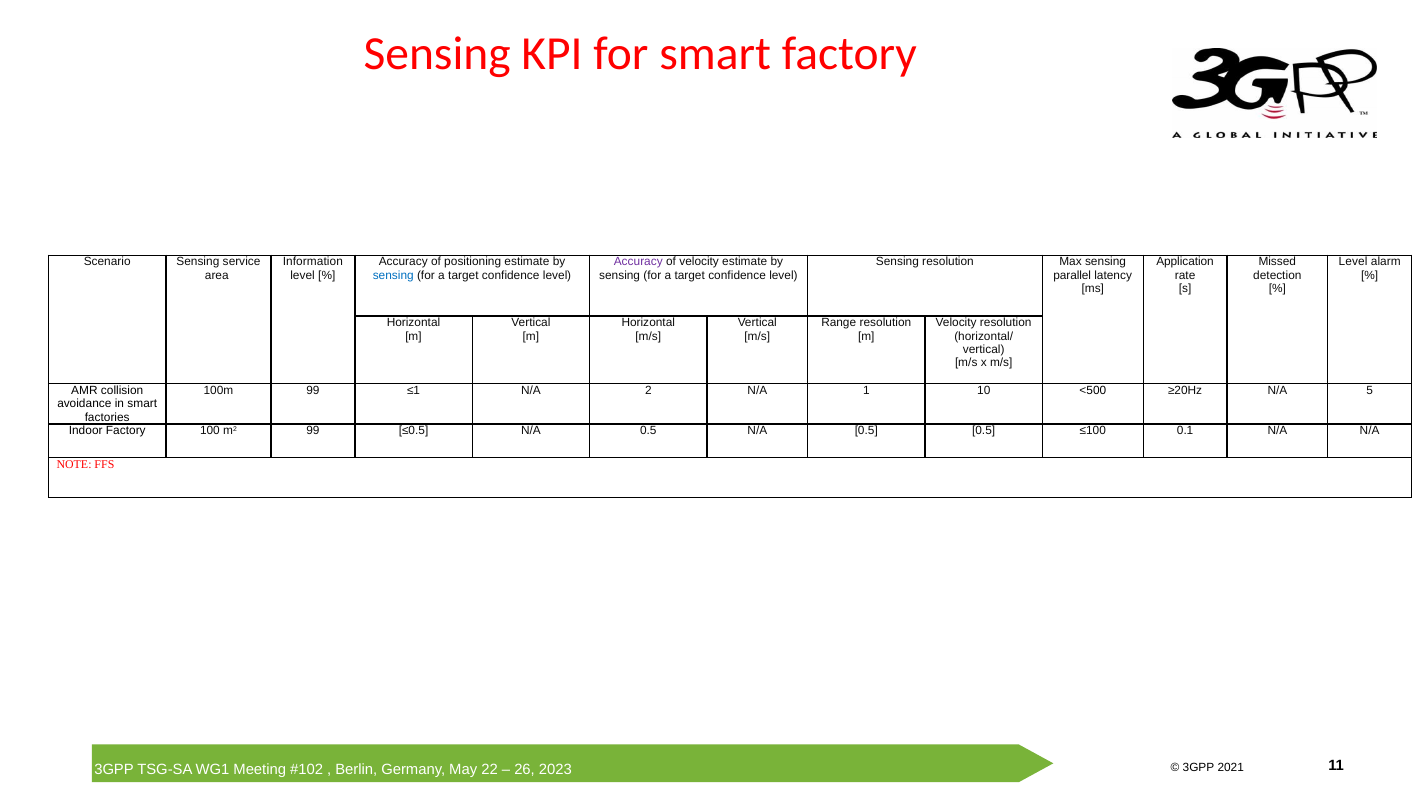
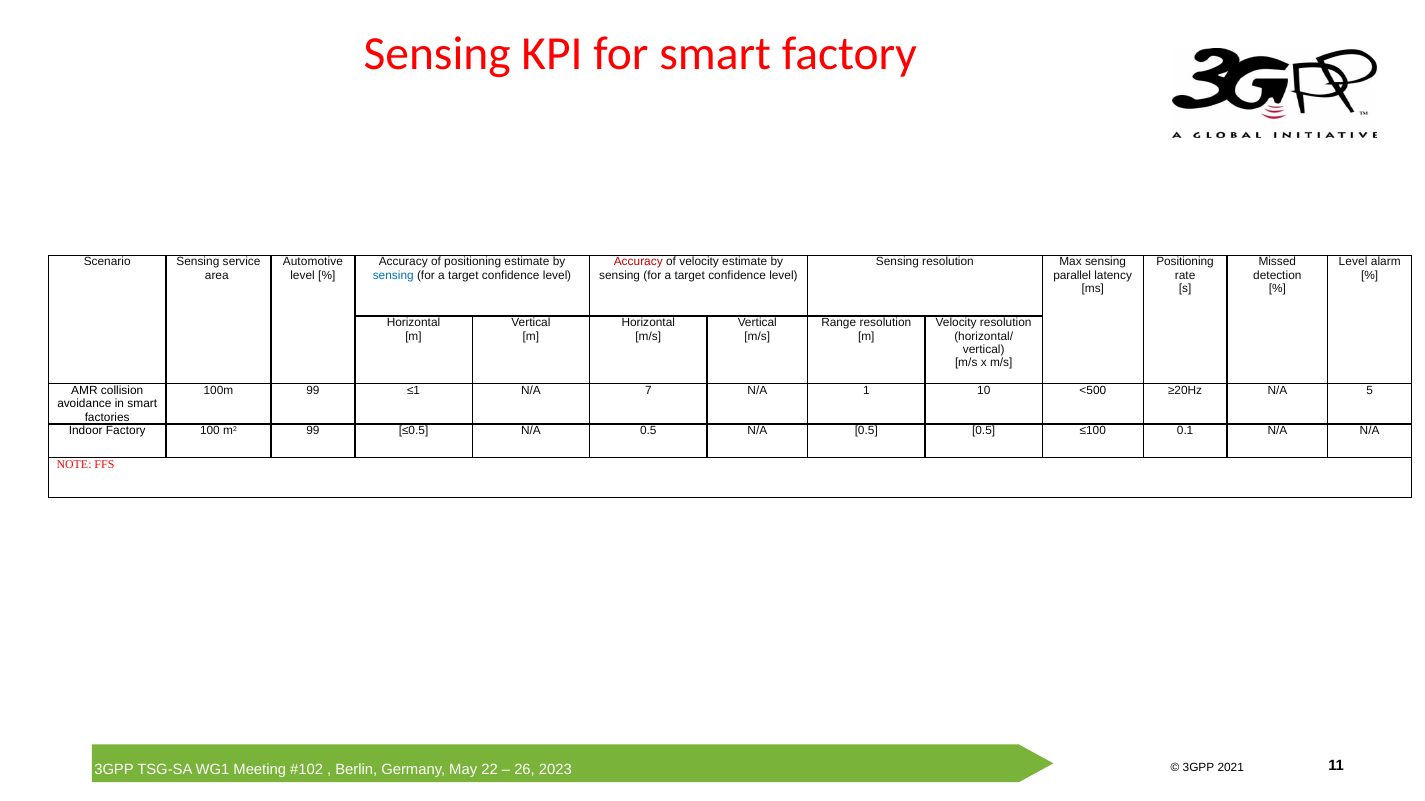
Information: Information -> Automotive
Accuracy at (638, 262) colour: purple -> red
Application at (1185, 262): Application -> Positioning
2: 2 -> 7
